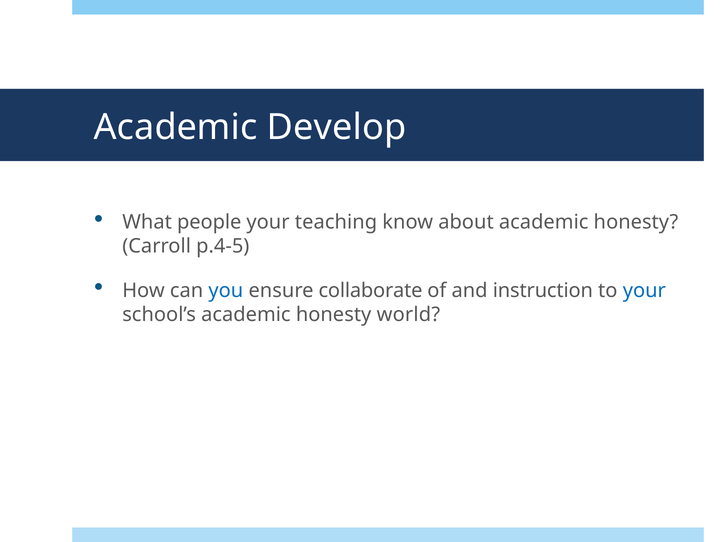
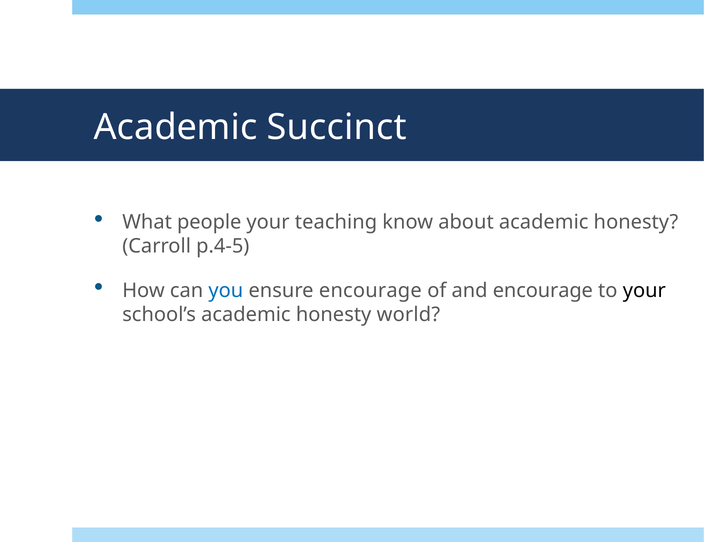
Develop: Develop -> Succinct
ensure collaborate: collaborate -> encourage
and instruction: instruction -> encourage
your at (644, 290) colour: blue -> black
